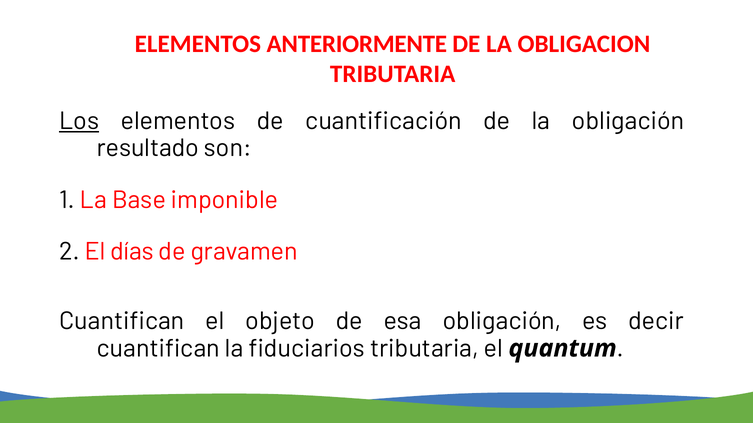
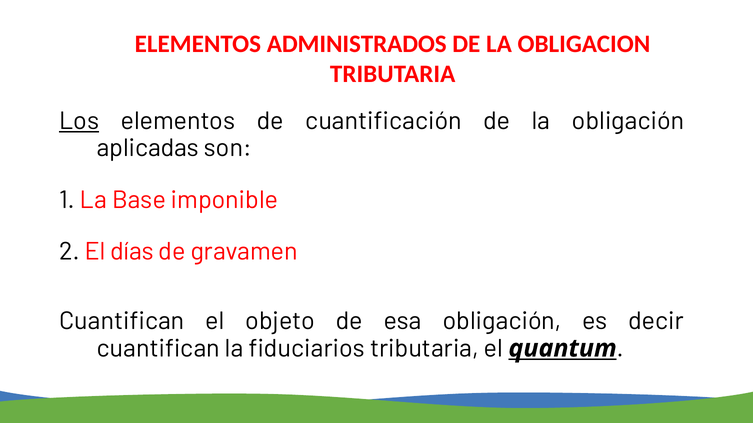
ANTERIORMENTE: ANTERIORMENTE -> ADMINISTRADOS
resultado: resultado -> aplicadas
quantum underline: none -> present
